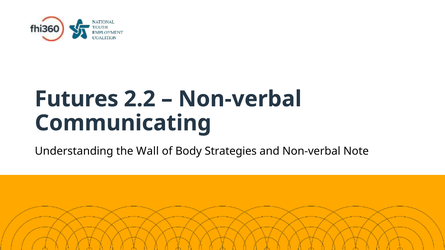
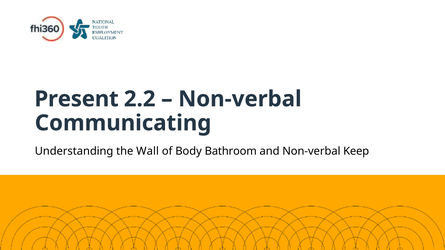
Futures: Futures -> Present
Strategies: Strategies -> Bathroom
Note: Note -> Keep
